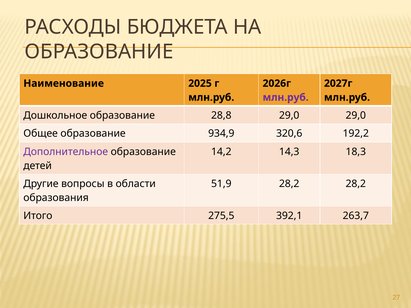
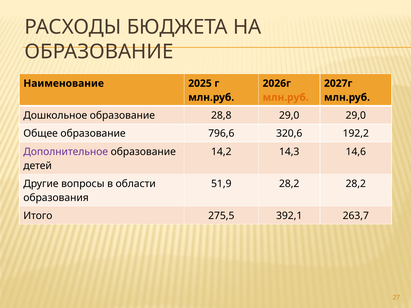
млн.руб at (286, 97) colour: purple -> orange
934,9: 934,9 -> 796,6
18,3: 18,3 -> 14,6
